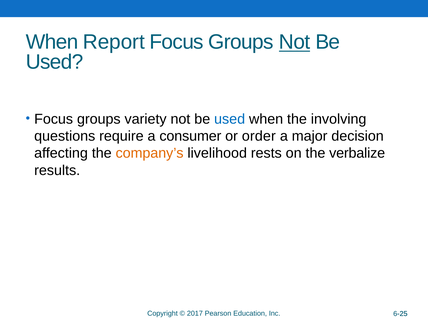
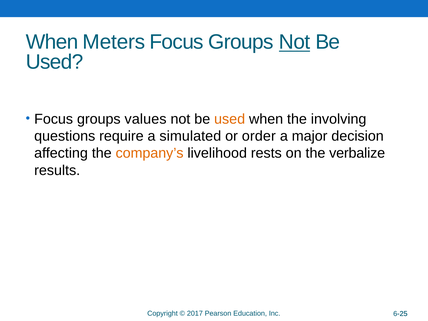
Report: Report -> Meters
variety: variety -> values
used at (230, 119) colour: blue -> orange
consumer: consumer -> simulated
